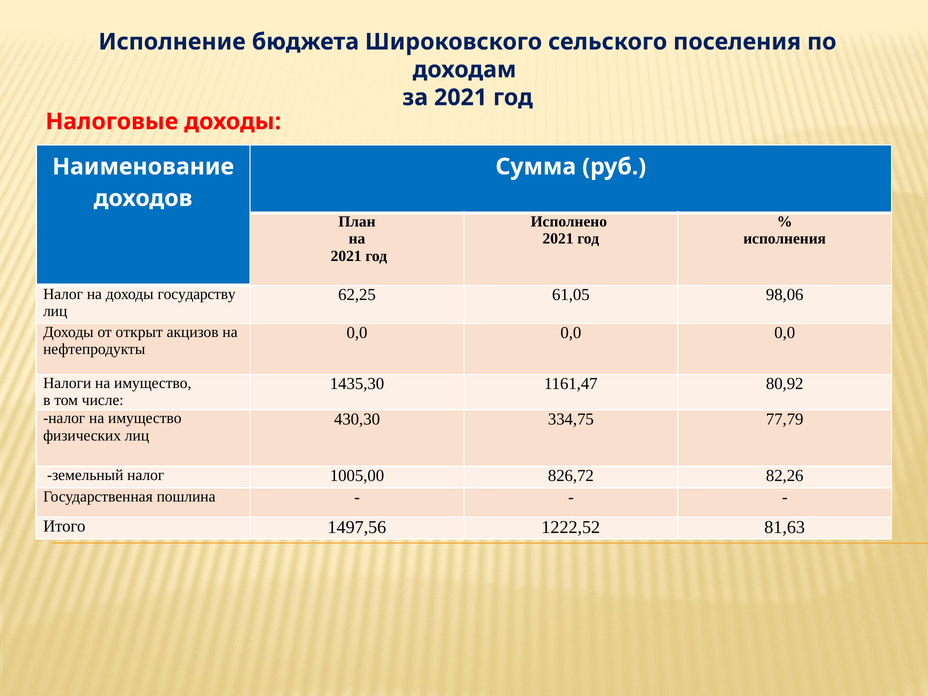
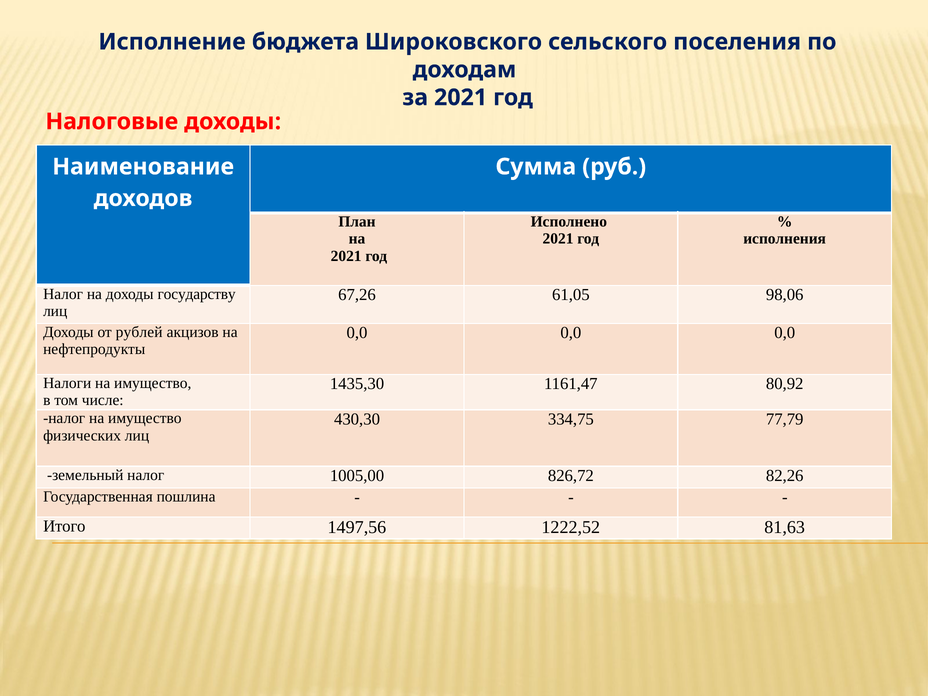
62,25: 62,25 -> 67,26
открыт: открыт -> рублей
